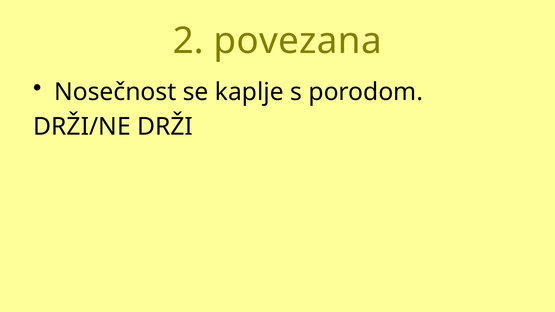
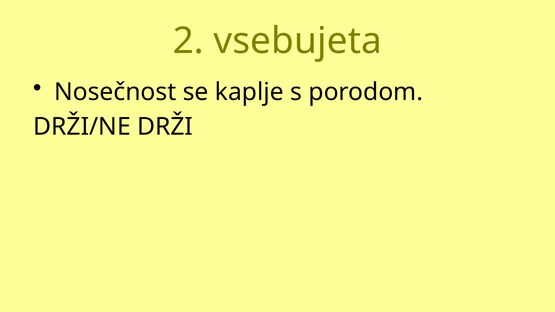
povezana: povezana -> vsebujeta
